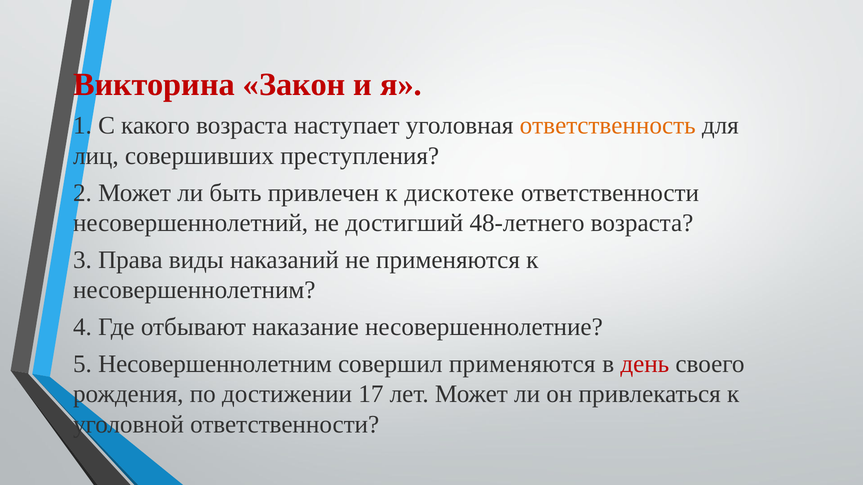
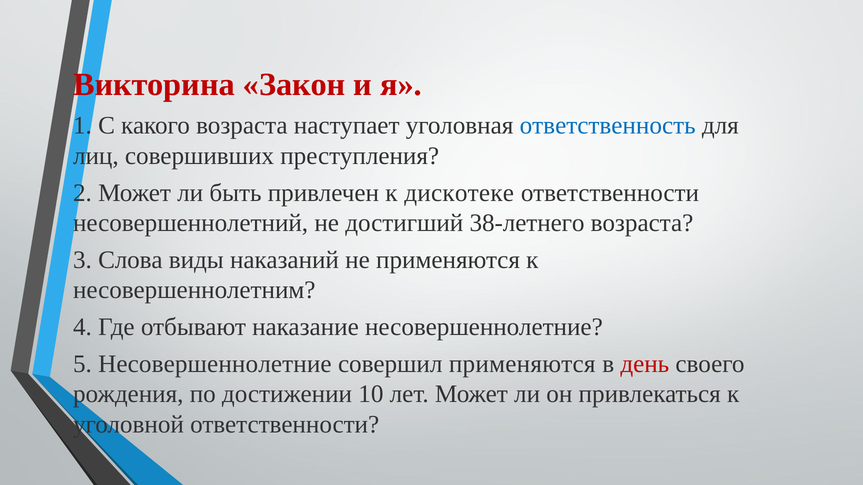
ответственность colour: orange -> blue
48-летнего: 48-летнего -> 38-летнего
Права: Права -> Слова
5 Несовершеннолетним: Несовершеннолетним -> Несовершеннолетние
17: 17 -> 10
